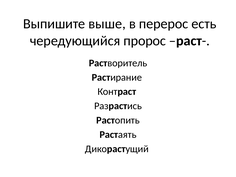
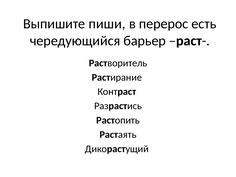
выше: выше -> пиши
пророс: пророс -> барьер
